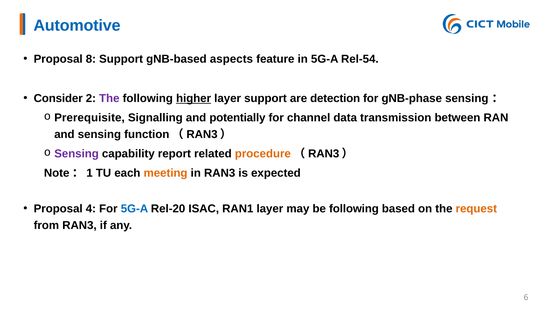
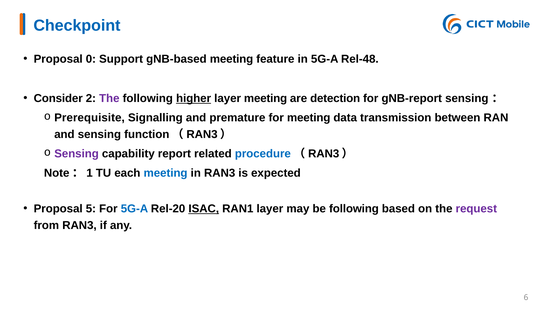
Automotive: Automotive -> Checkpoint
8: 8 -> 0
gNB-based aspects: aspects -> meeting
Rel-54: Rel-54 -> Rel-48
layer support: support -> meeting
gNB-phase: gNB-phase -> gNB-report
potentially: potentially -> premature
for channel: channel -> meeting
procedure colour: orange -> blue
meeting at (166, 173) colour: orange -> blue
4: 4 -> 5
ISAC underline: none -> present
request colour: orange -> purple
